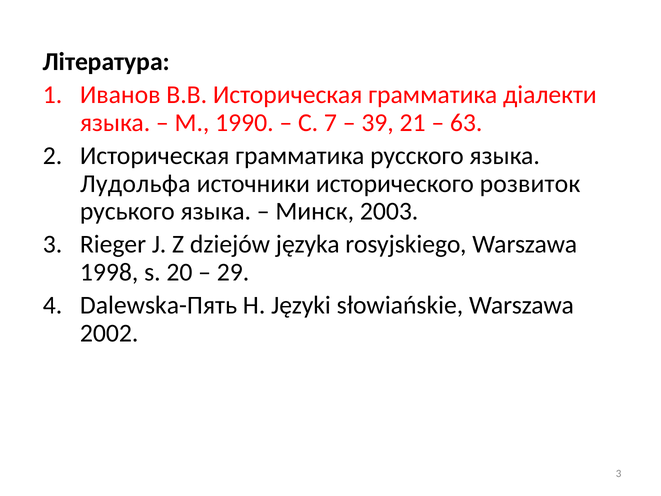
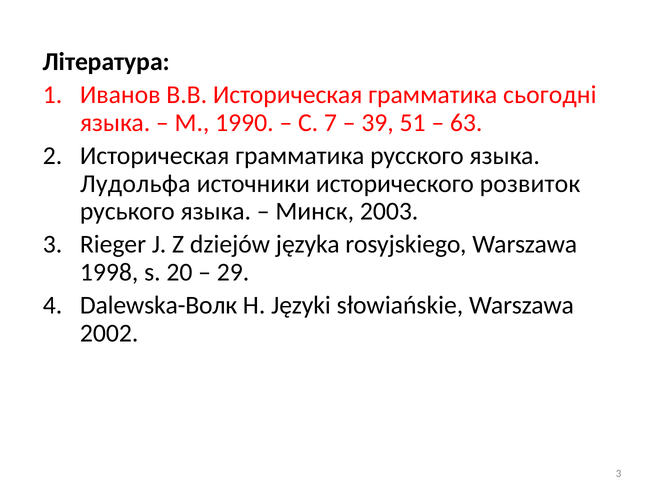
діалекти: діалекти -> сьогодні
21: 21 -> 51
Dalewska-Пять: Dalewska-Пять -> Dalewska-Волк
